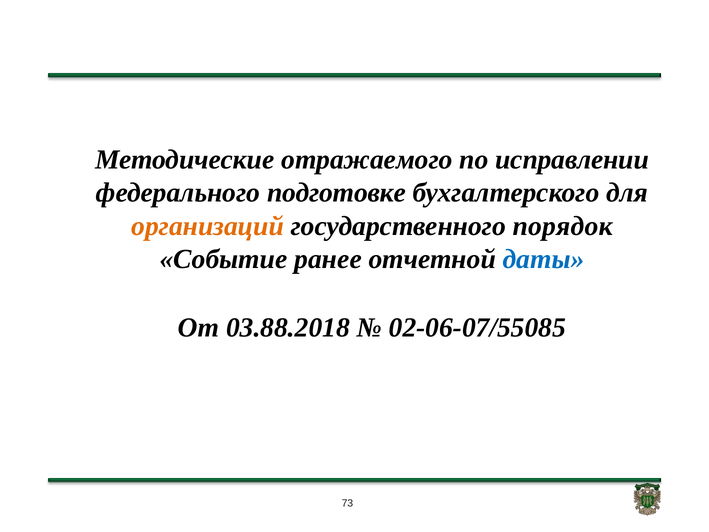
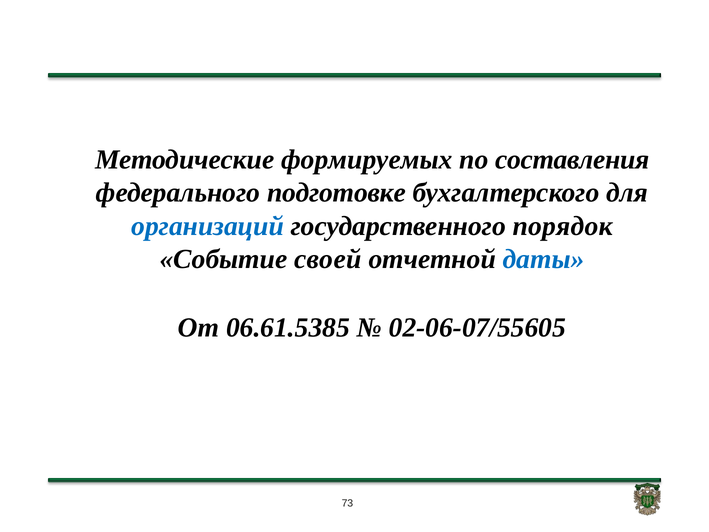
отражаемого: отражаемого -> формируемых
исправлении: исправлении -> составления
организаций colour: orange -> blue
ранее: ранее -> своей
03.88.2018: 03.88.2018 -> 06.61.5385
02-06-07/55085: 02-06-07/55085 -> 02-06-07/55605
